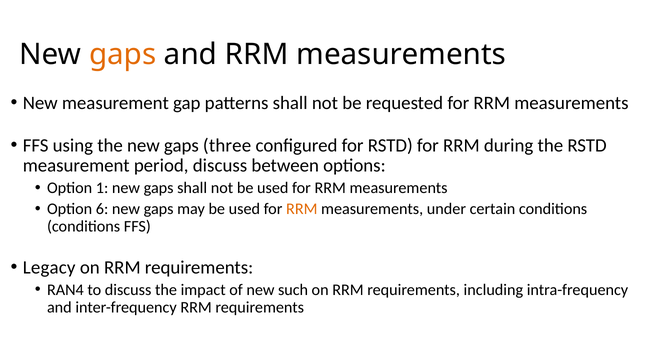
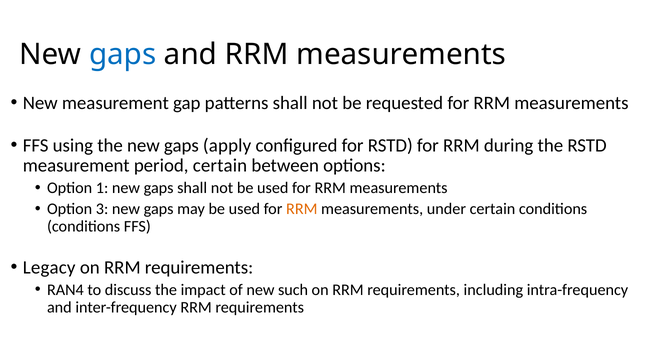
gaps at (123, 54) colour: orange -> blue
three: three -> apply
period discuss: discuss -> certain
6: 6 -> 3
